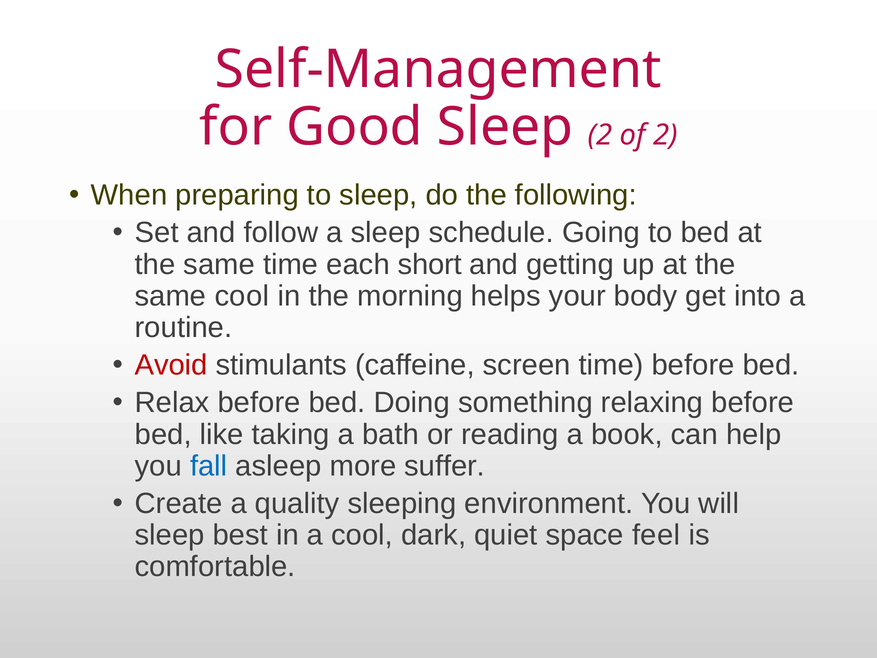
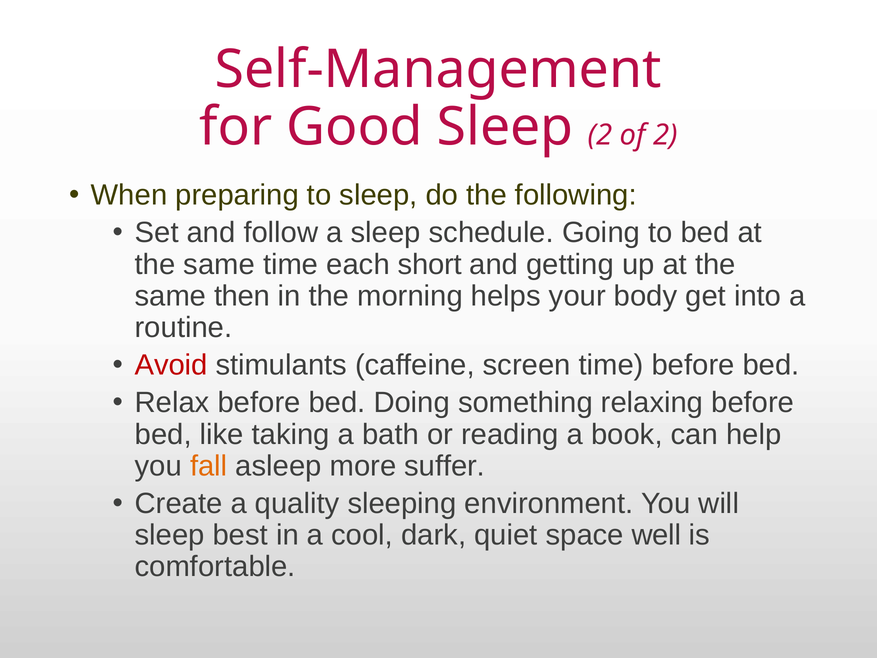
same cool: cool -> then
fall colour: blue -> orange
feel: feel -> well
